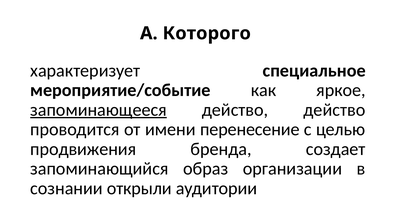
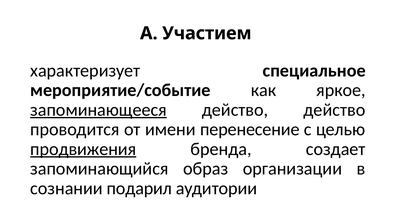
Которого: Которого -> Участием
продвижения underline: none -> present
открыли: открыли -> подарил
